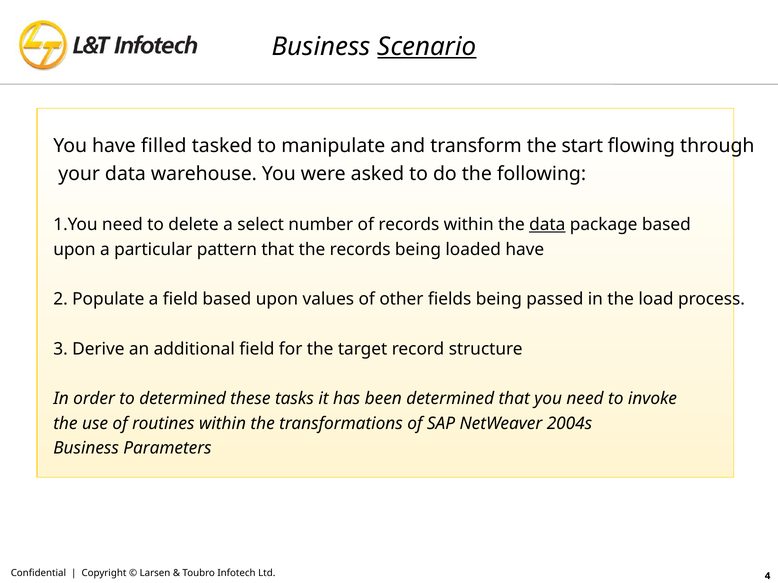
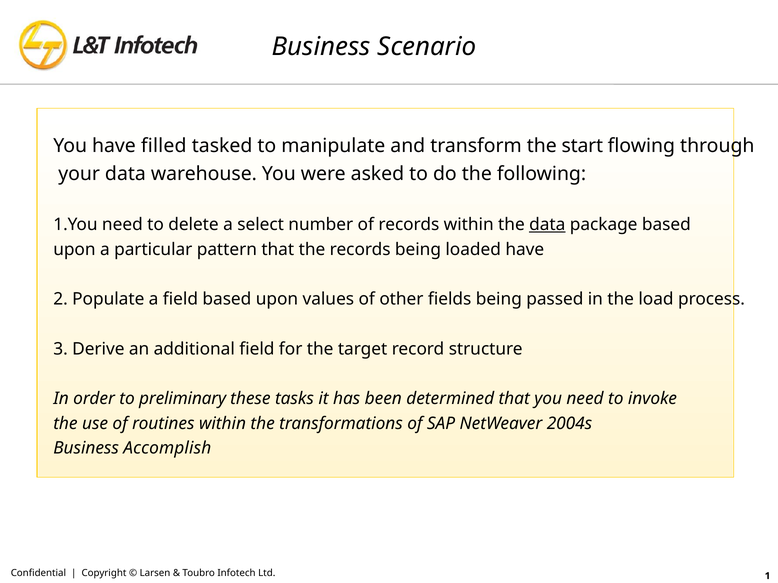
Scenario underline: present -> none
to determined: determined -> preliminary
Parameters: Parameters -> Accomplish
4: 4 -> 1
